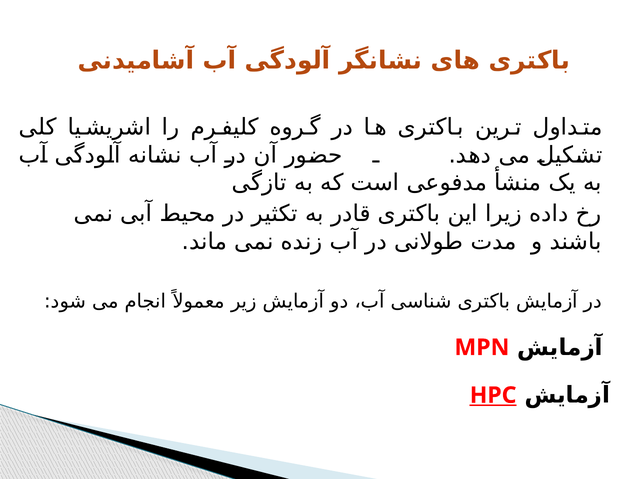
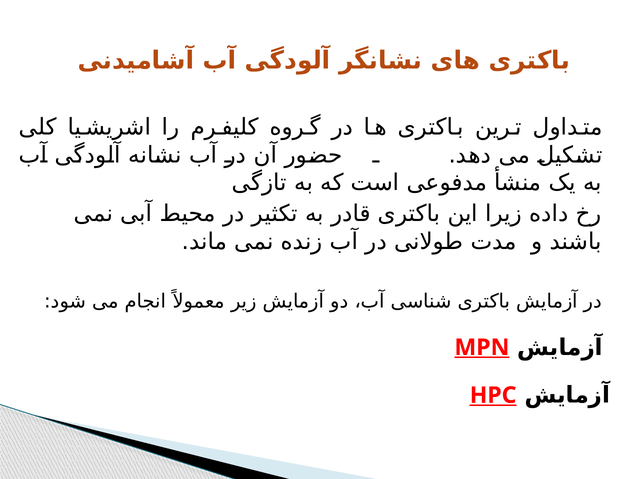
MPN underline: none -> present
